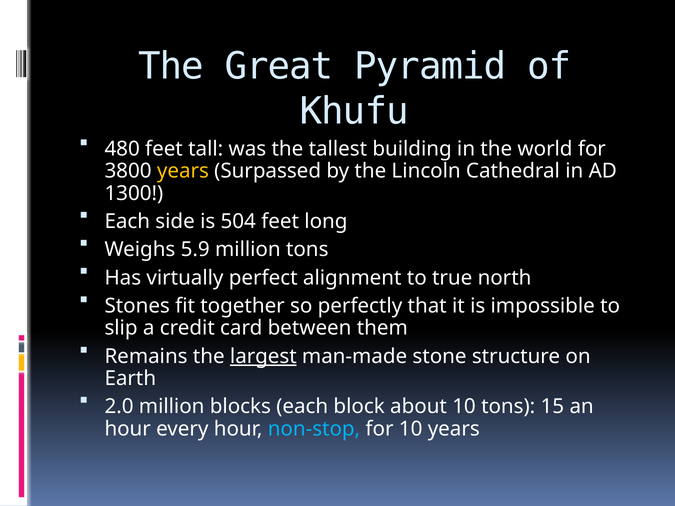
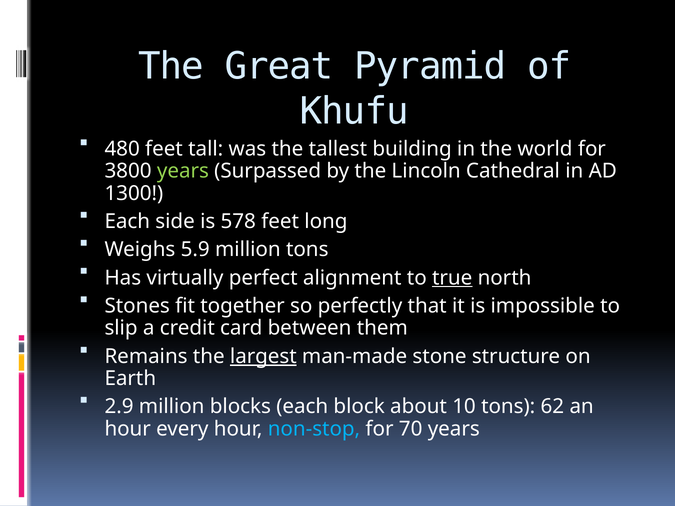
years at (183, 171) colour: yellow -> light green
504: 504 -> 578
true underline: none -> present
2.0: 2.0 -> 2.9
15: 15 -> 62
for 10: 10 -> 70
